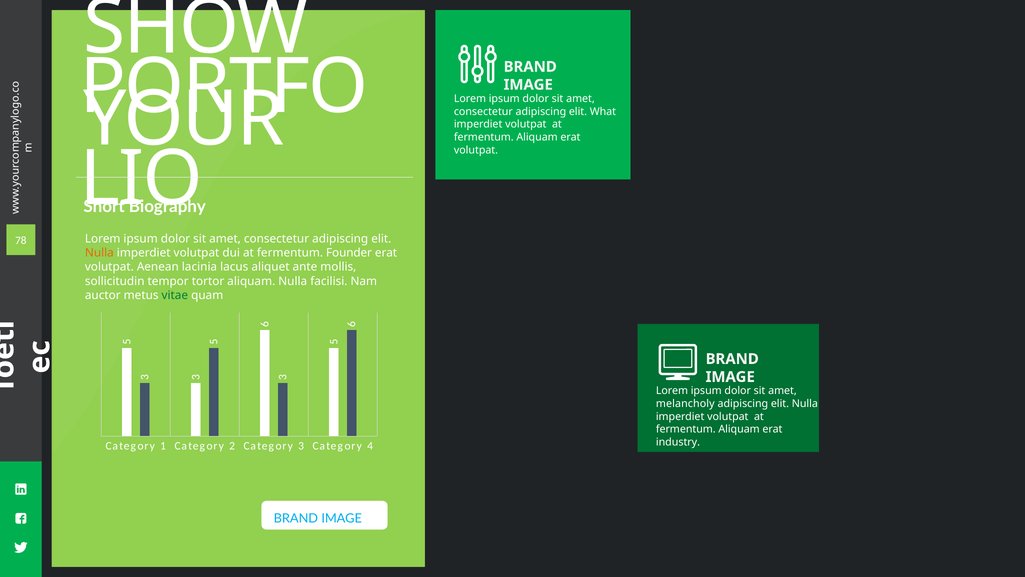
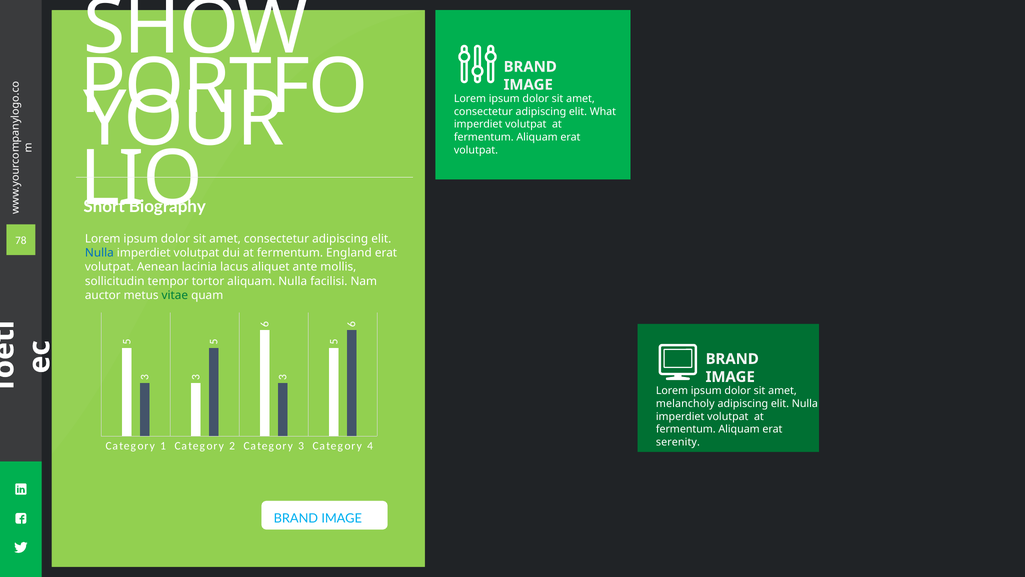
Nulla at (99, 253) colour: orange -> blue
Founder: Founder -> England
industry: industry -> serenity
